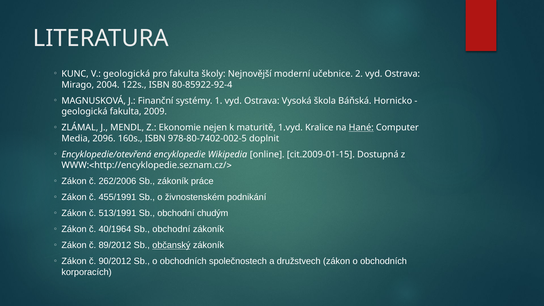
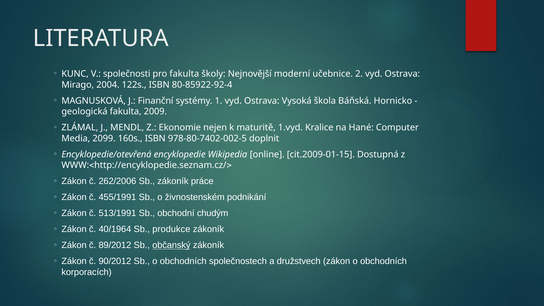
V geologická: geologická -> společnosti
Hané underline: present -> none
2096: 2096 -> 2099
40/1964 Sb obchodní: obchodní -> produkce
